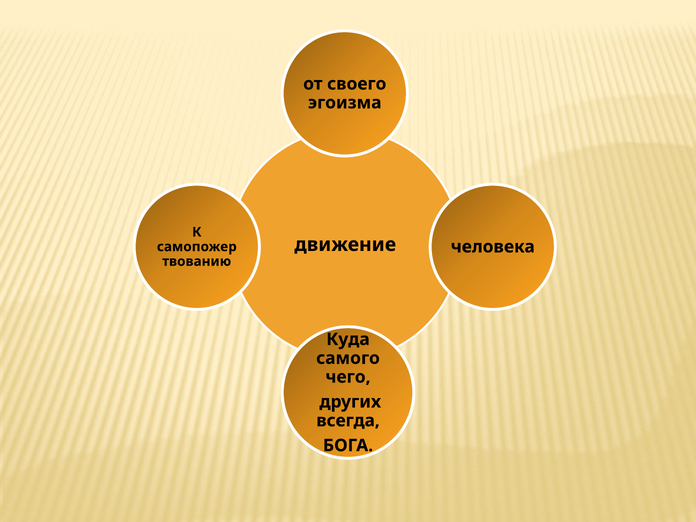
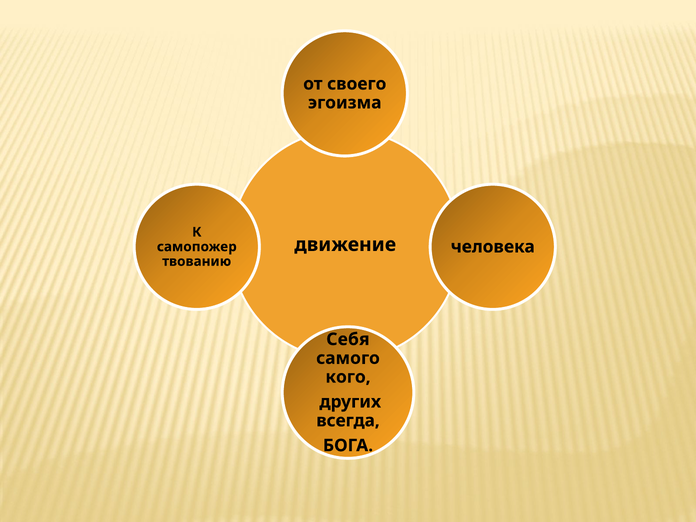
Куда at (348, 339): Куда -> Себя
чего at (348, 377): чего -> кого
